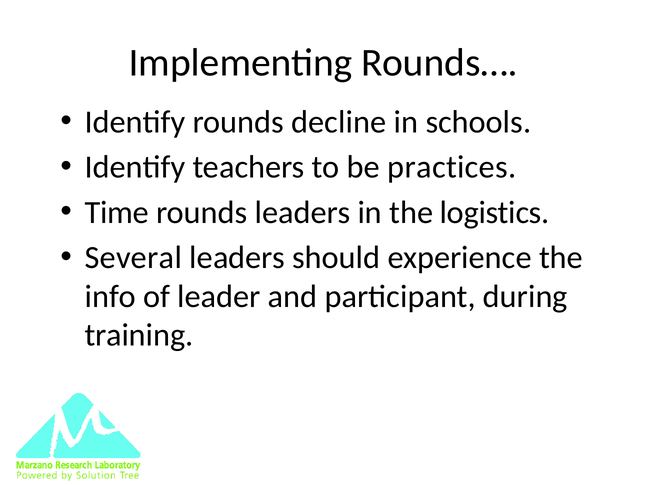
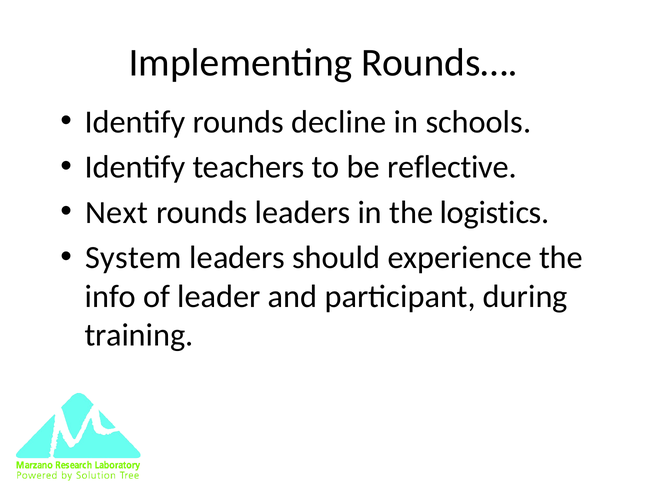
practices: practices -> reflective
Time: Time -> Next
Several: Several -> System
